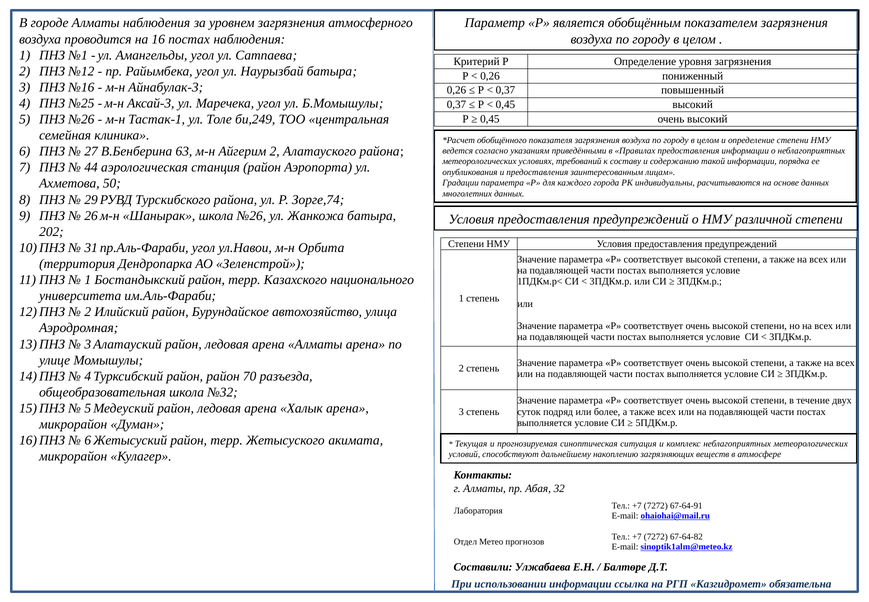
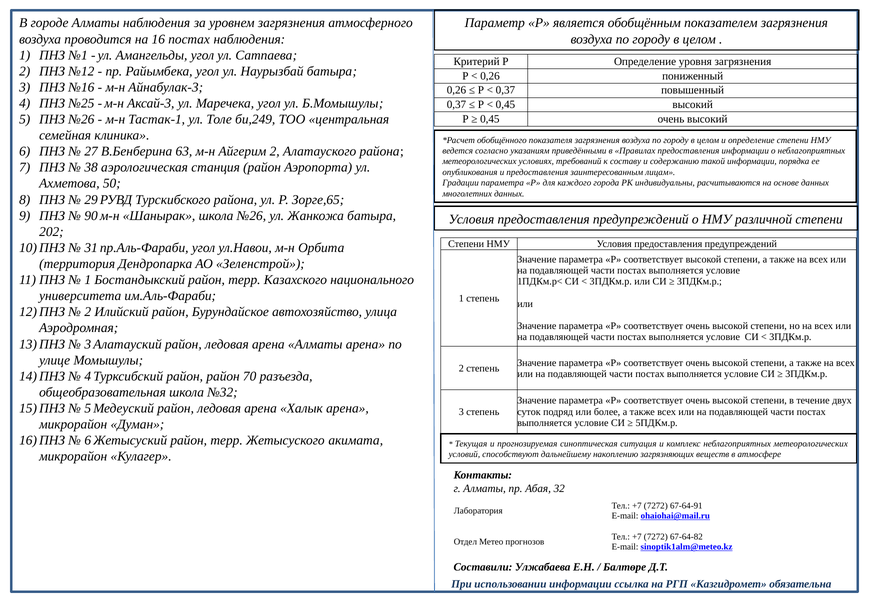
44: 44 -> 38
Зорге,74: Зорге,74 -> Зорге,65
26: 26 -> 90
